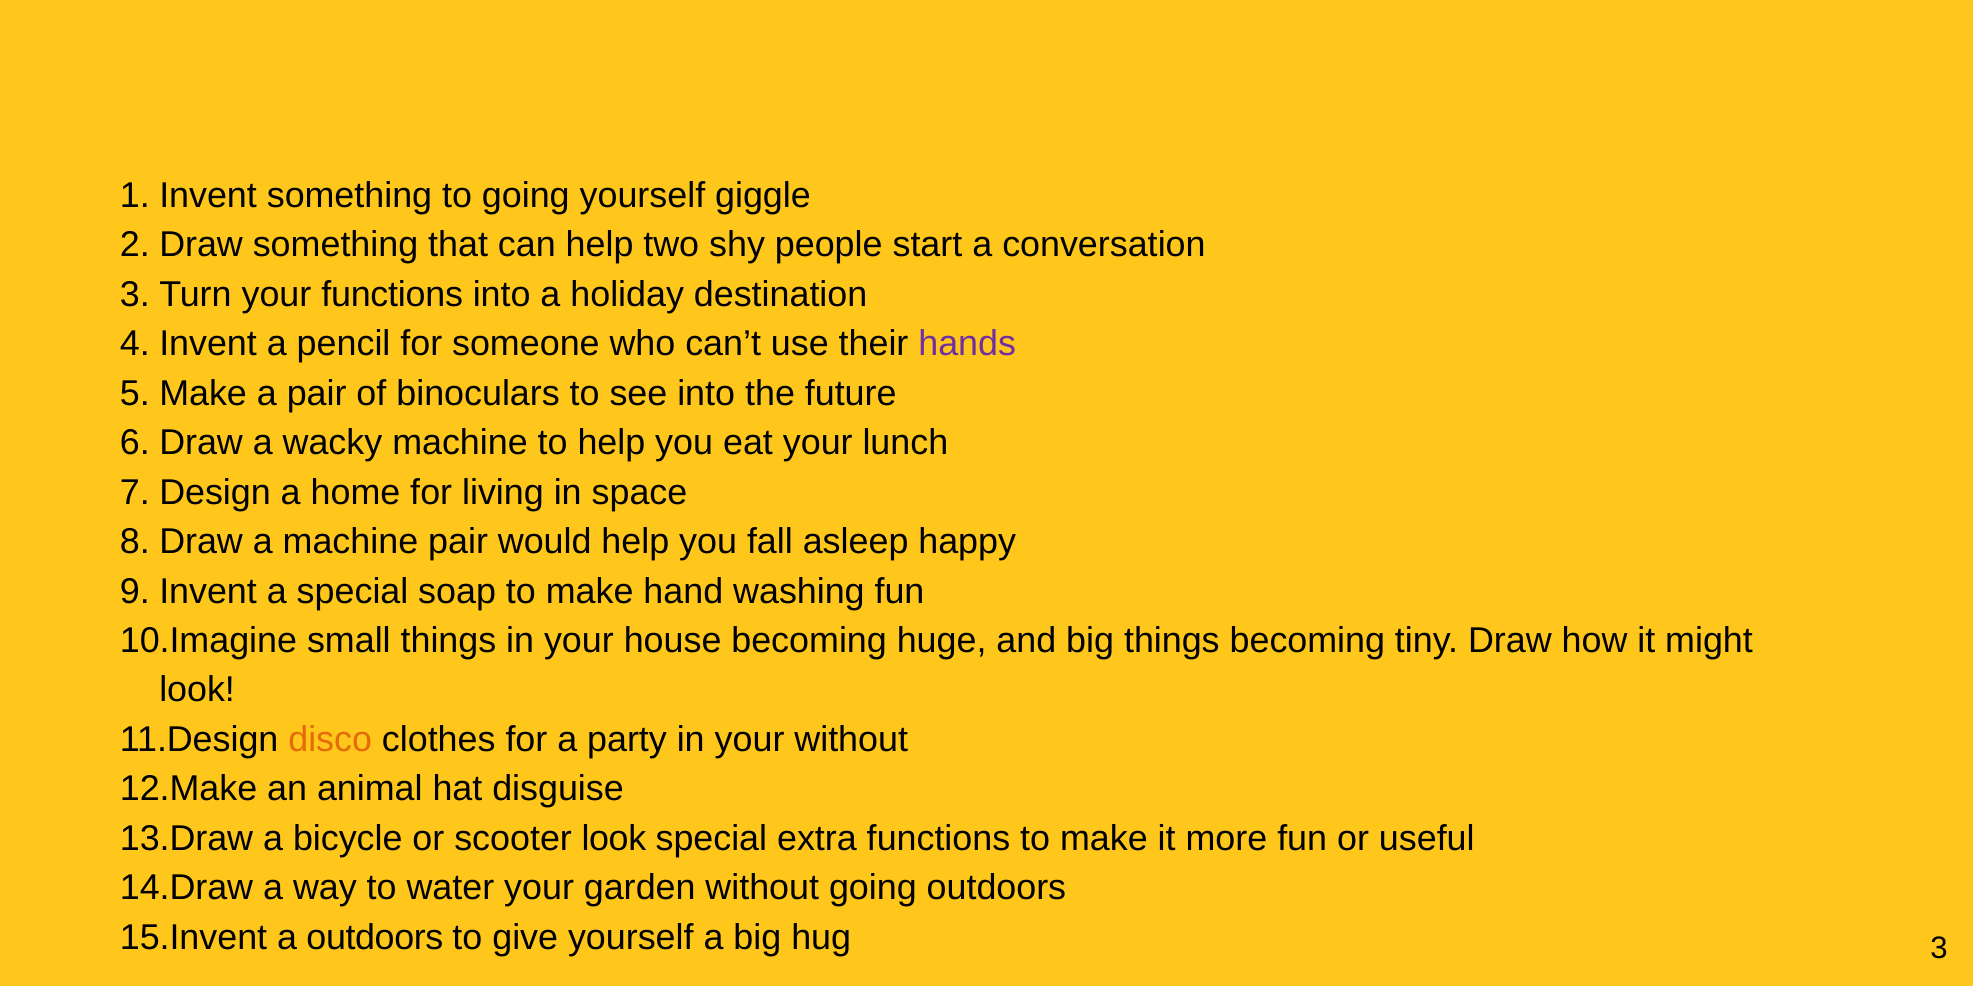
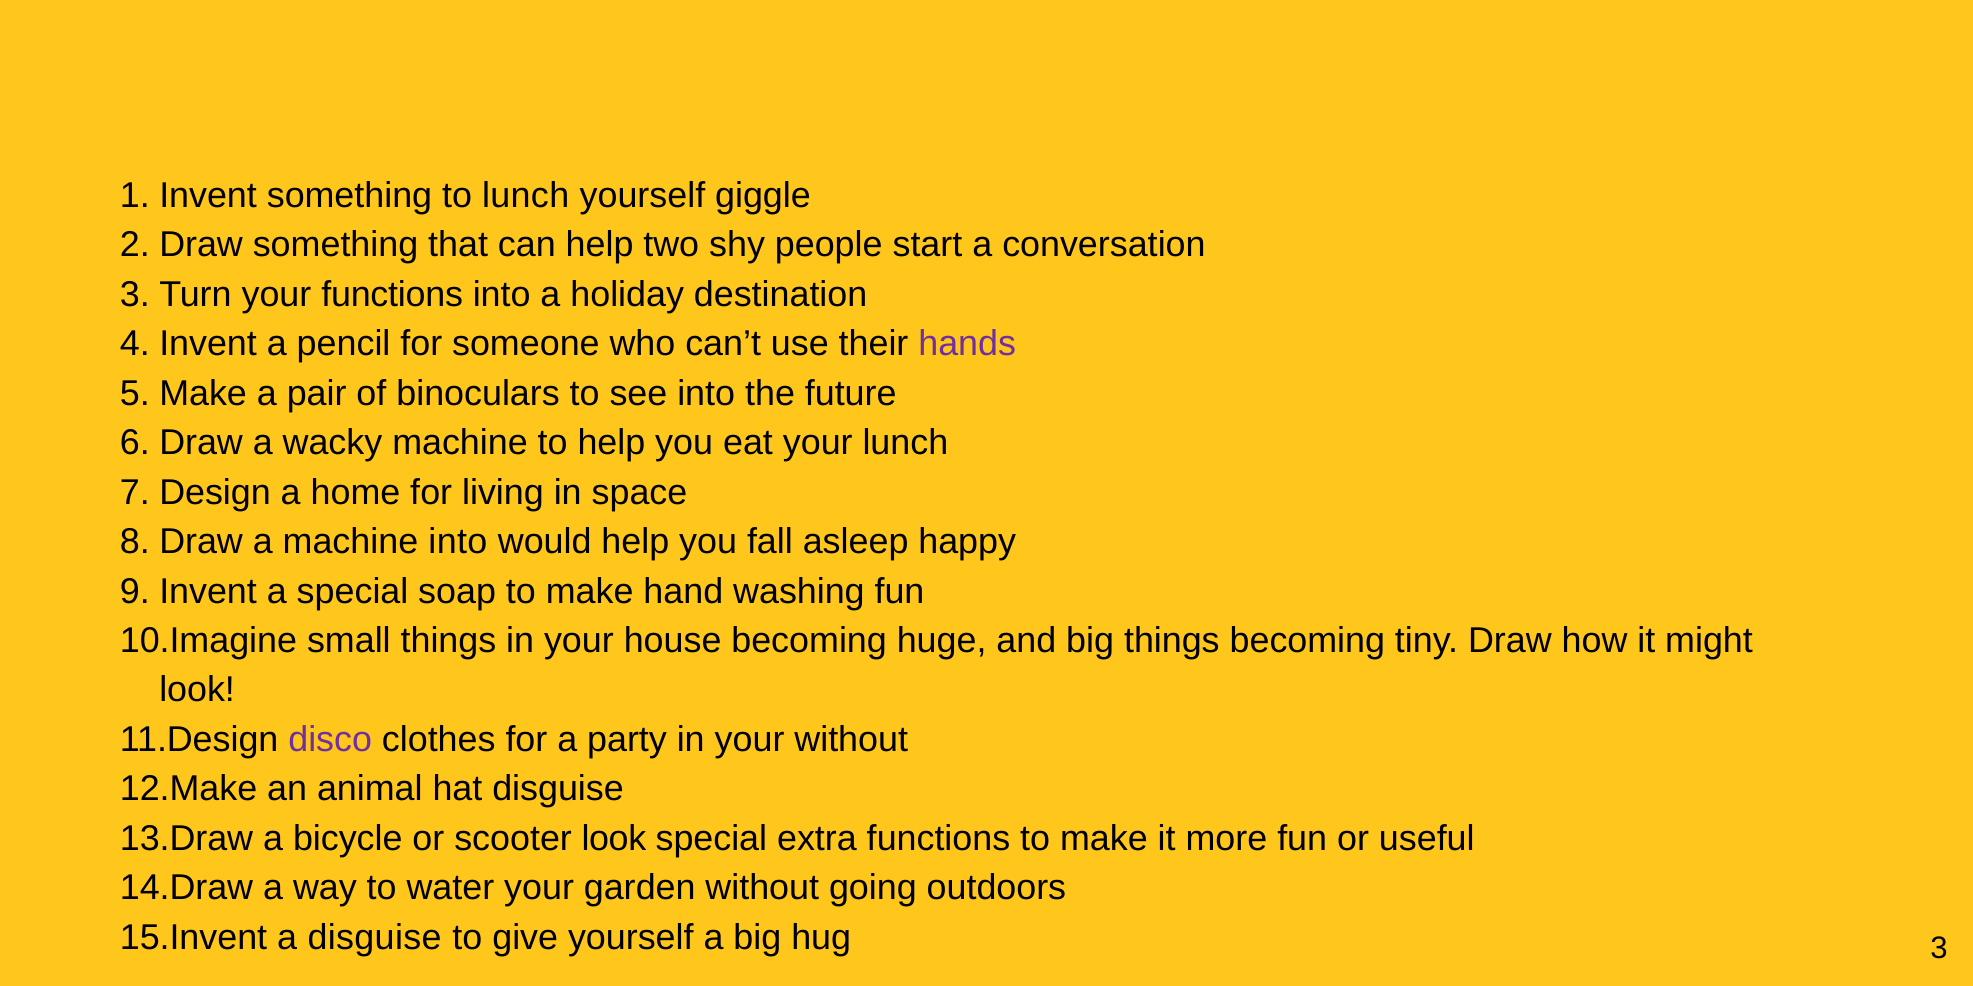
to going: going -> lunch
machine pair: pair -> into
disco colour: orange -> purple
a outdoors: outdoors -> disguise
